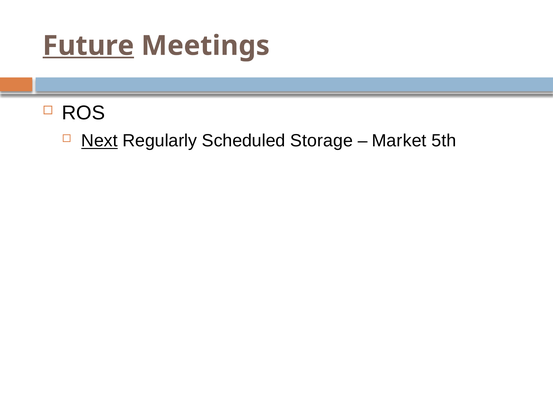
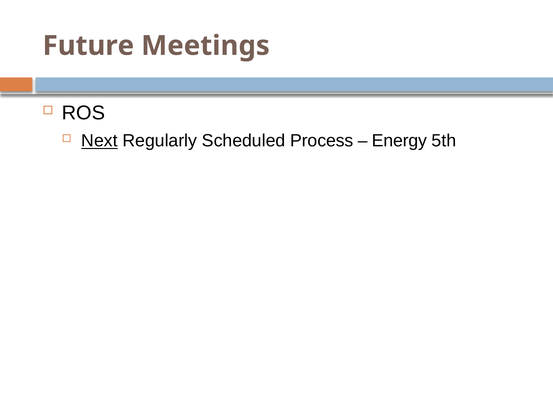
Future underline: present -> none
Storage: Storage -> Process
Market: Market -> Energy
